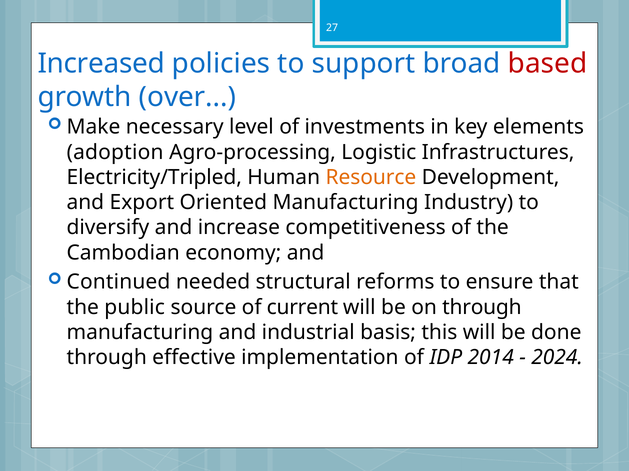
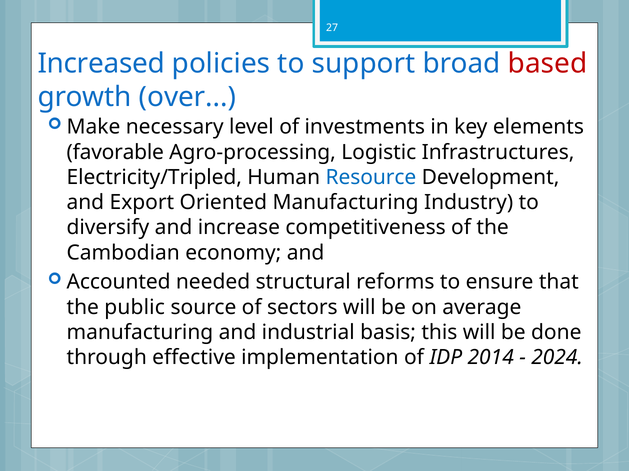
adoption: adoption -> favorable
Resource colour: orange -> blue
Continued: Continued -> Accounted
current: current -> sectors
on through: through -> average
